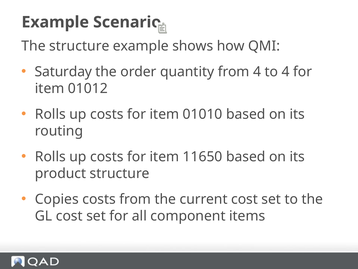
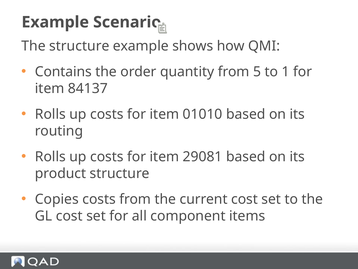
Saturday: Saturday -> Contains
from 4: 4 -> 5
to 4: 4 -> 1
01012: 01012 -> 84137
11650: 11650 -> 29081
